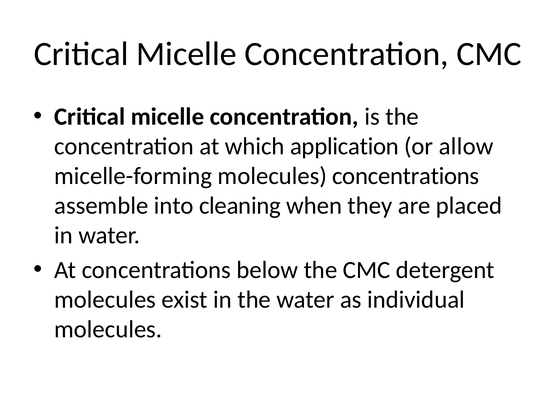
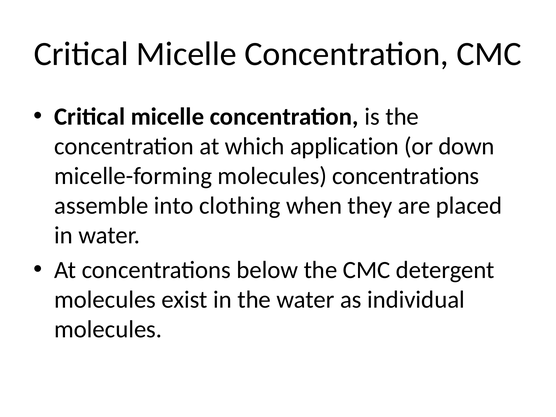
allow: allow -> down
cleaning: cleaning -> clothing
